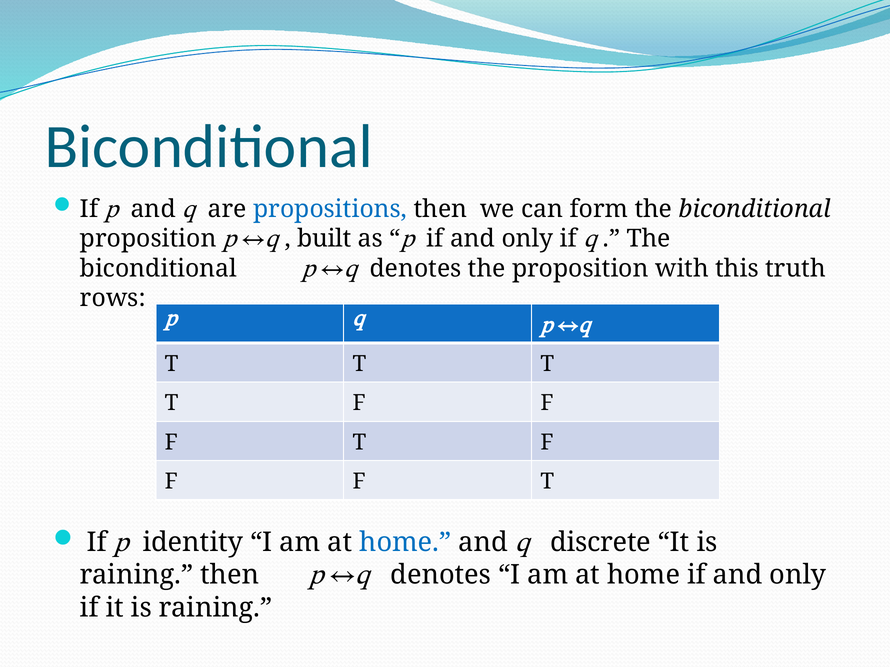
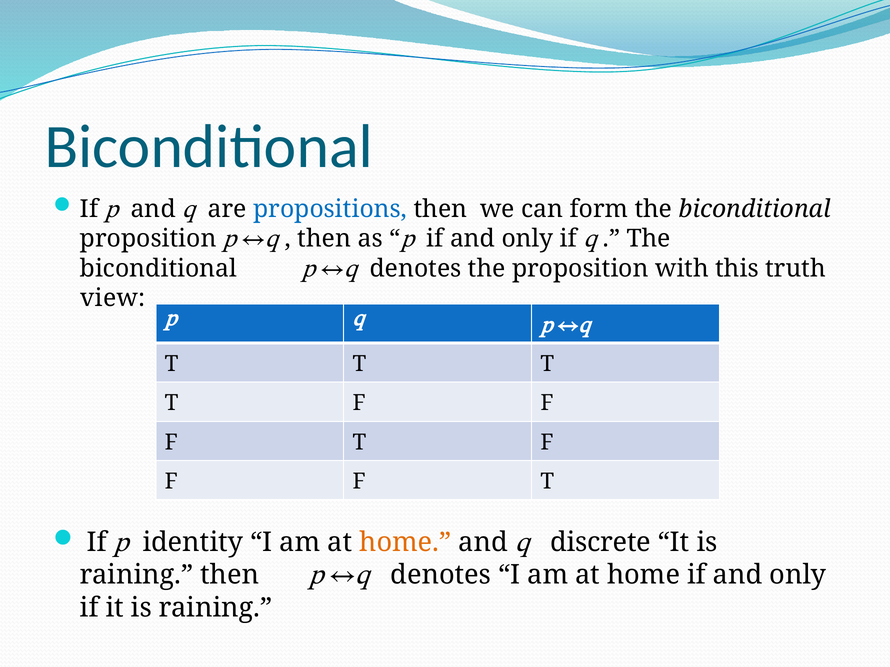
built at (324, 239): built -> then
rows: rows -> view
home at (405, 543) colour: blue -> orange
